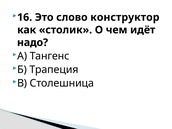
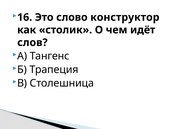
надо: надо -> слов
